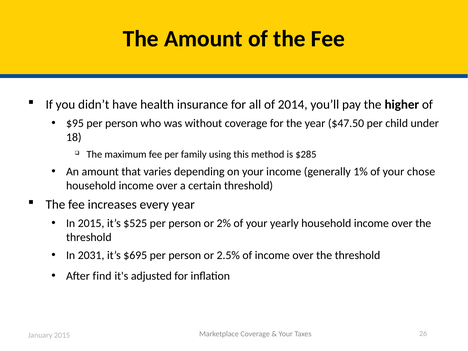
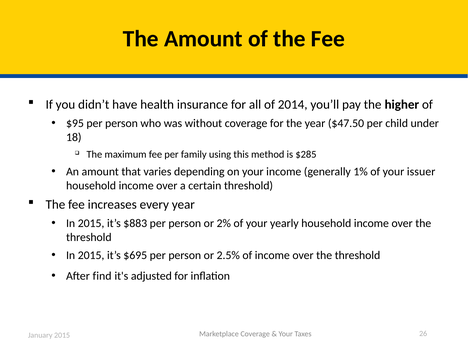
chose: chose -> issuer
$525: $525 -> $883
2031 at (91, 255): 2031 -> 2015
